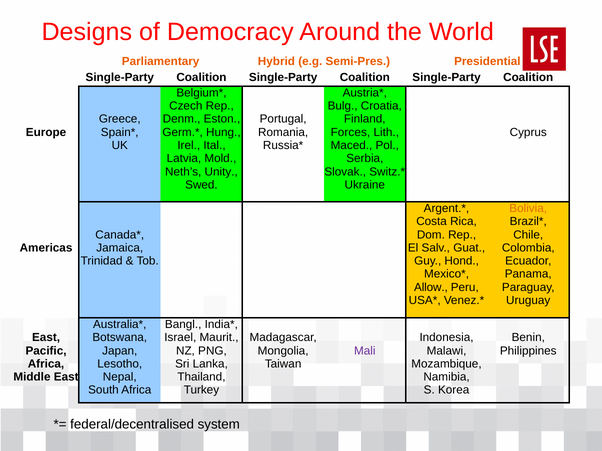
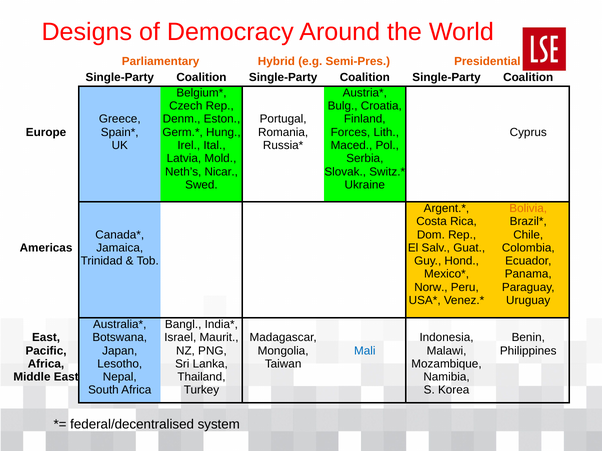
Unity: Unity -> Nicar
Allow: Allow -> Norw
Mali colour: purple -> blue
